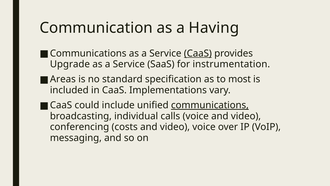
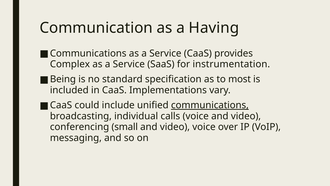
CaaS at (198, 53) underline: present -> none
Upgrade: Upgrade -> Complex
Areas: Areas -> Being
costs: costs -> small
